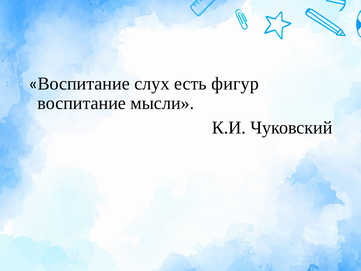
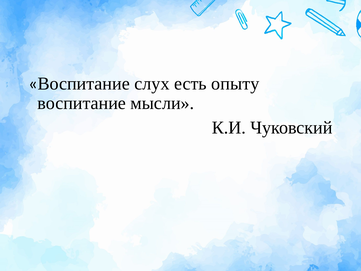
фигур: фигур -> опыту
